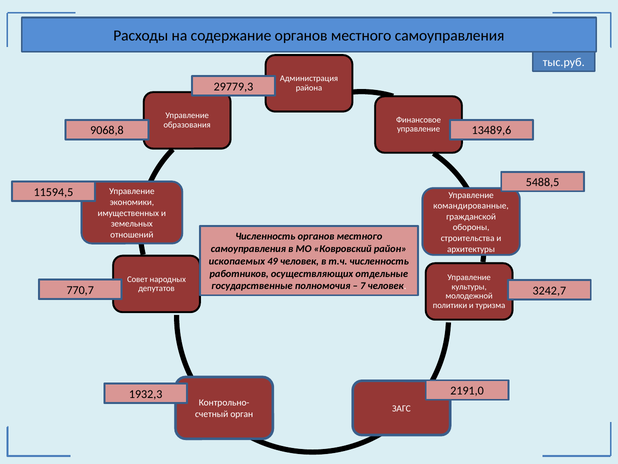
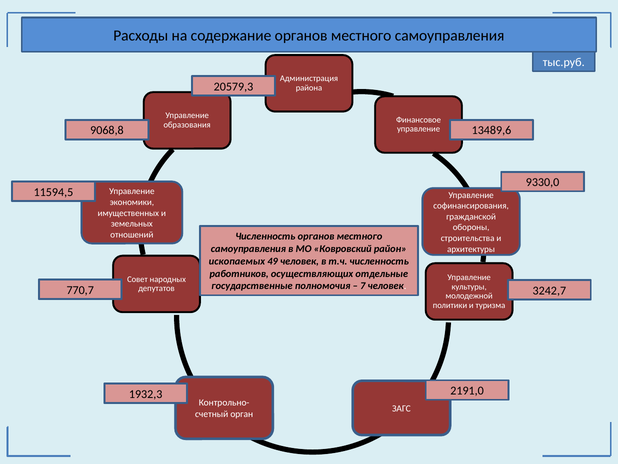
29779,3: 29779,3 -> 20579,3
5488,5: 5488,5 -> 9330,0
командированные: командированные -> софинансирования
